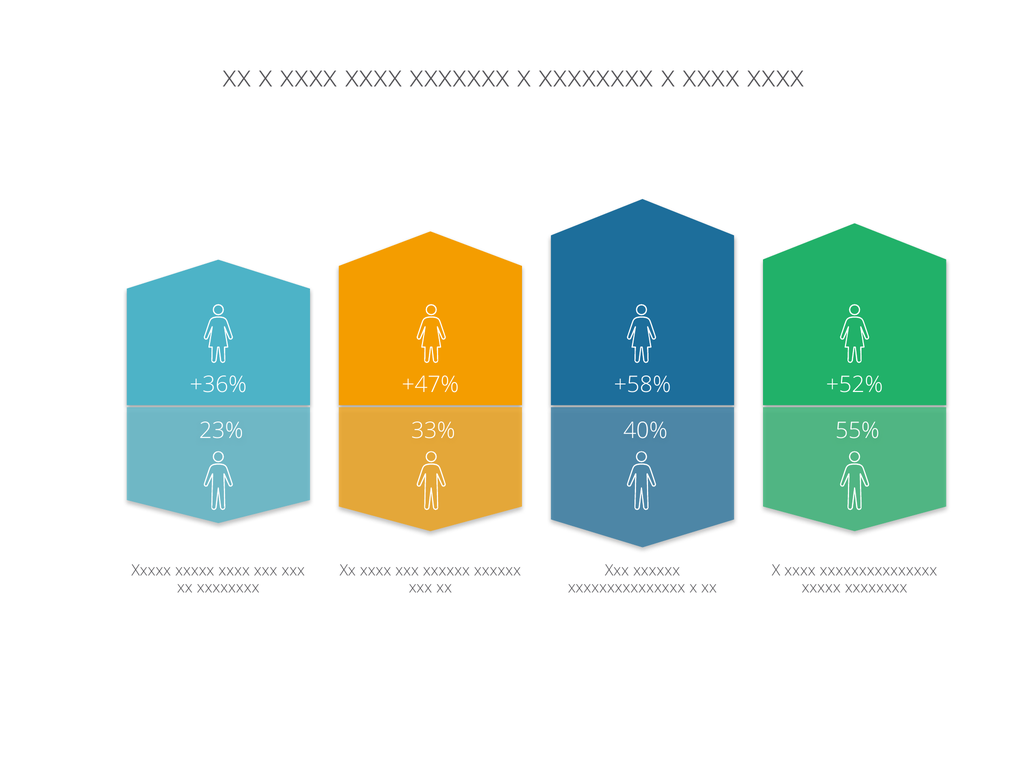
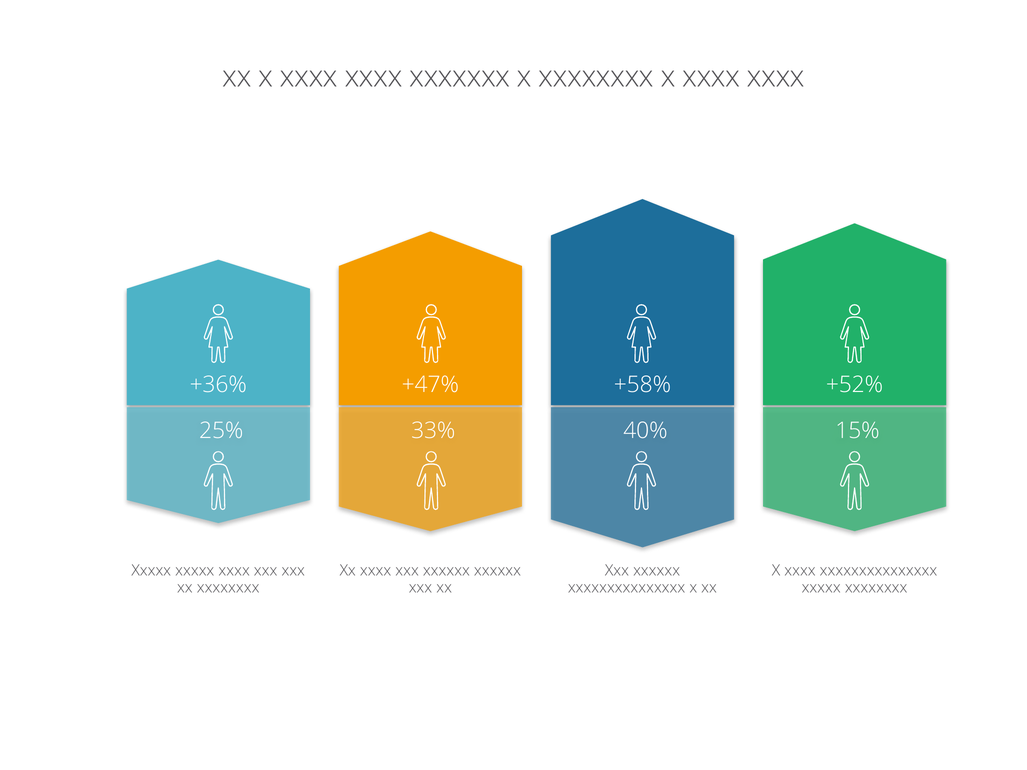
23%: 23% -> 25%
55%: 55% -> 15%
